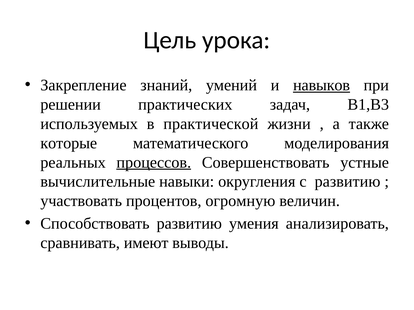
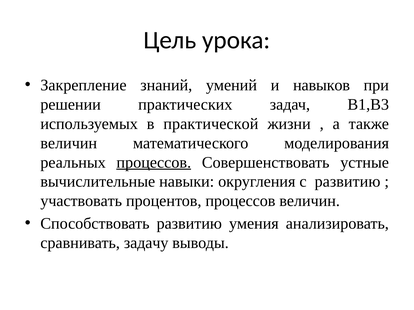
навыков underline: present -> none
которые at (69, 143): которые -> величин
процентов огромную: огромную -> процессов
имеют: имеют -> задачу
